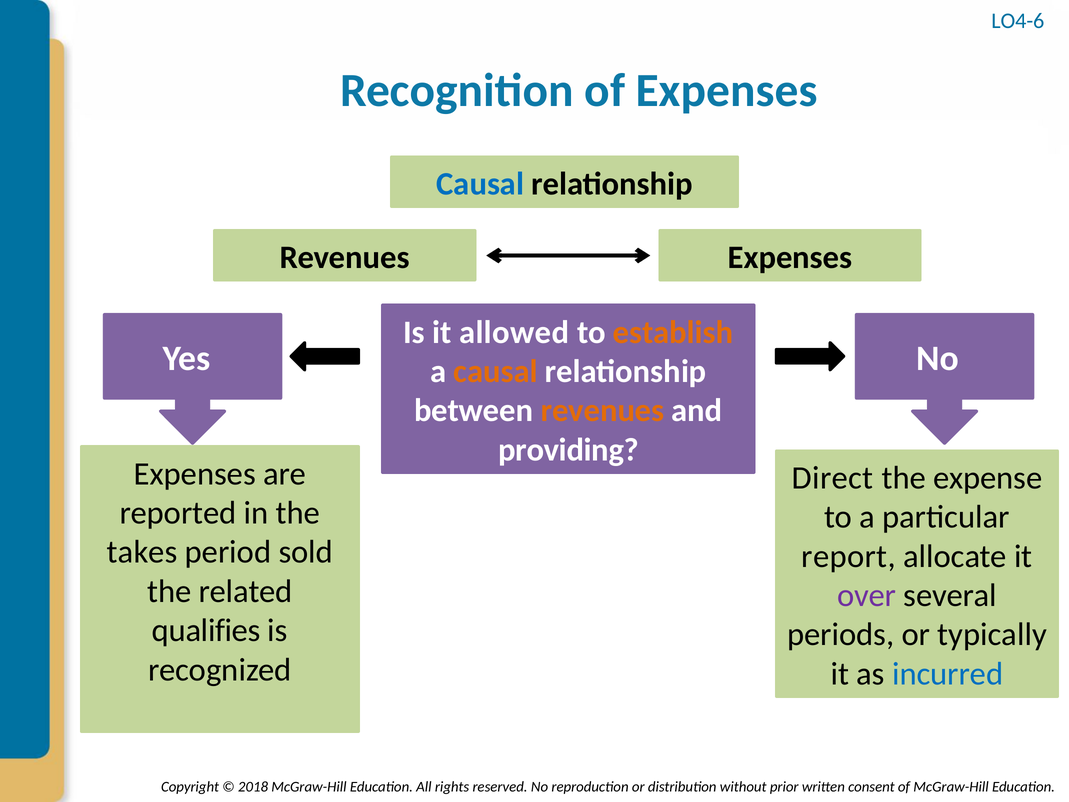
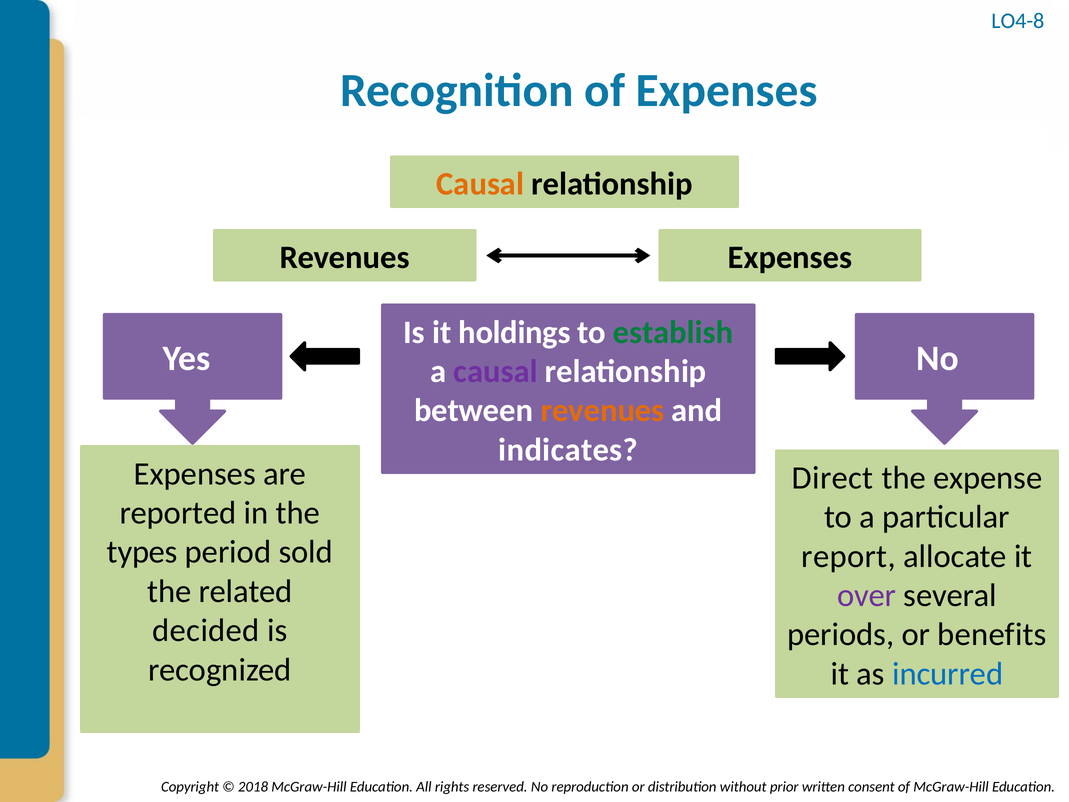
LO4-6: LO4-6 -> LO4-8
Causal at (480, 184) colour: blue -> orange
allowed: allowed -> holdings
establish colour: orange -> green
causal at (496, 371) colour: orange -> purple
providing: providing -> indicates
takes: takes -> types
qualifies: qualifies -> decided
typically: typically -> benefits
